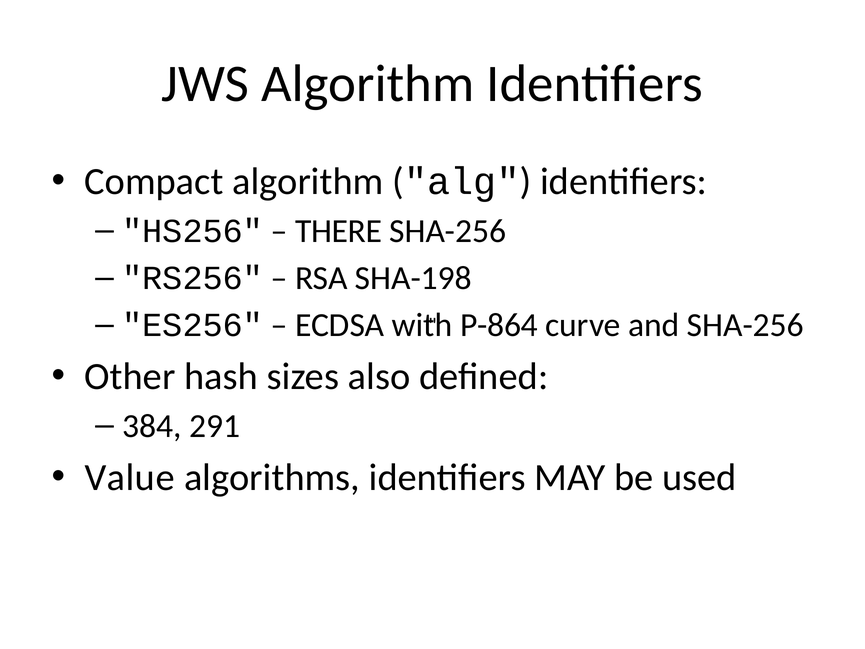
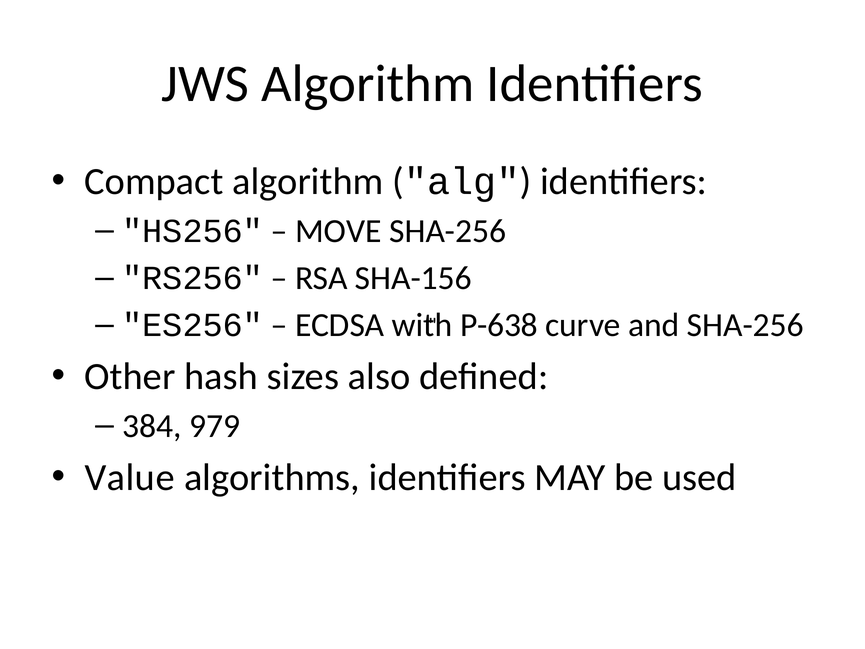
THERE: THERE -> MOVE
SHA-198: SHA-198 -> SHA-156
P-864: P-864 -> P-638
291: 291 -> 979
